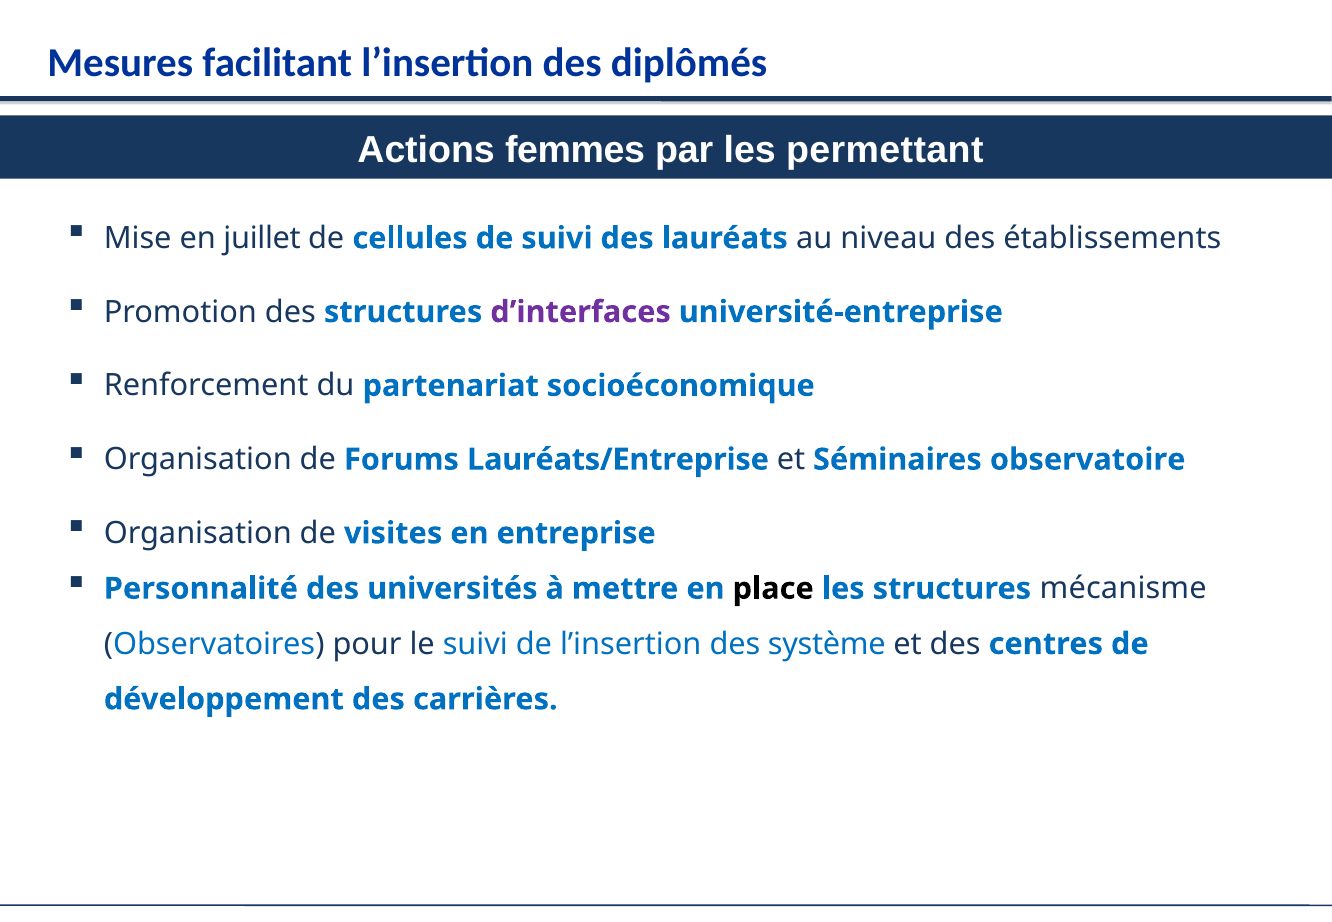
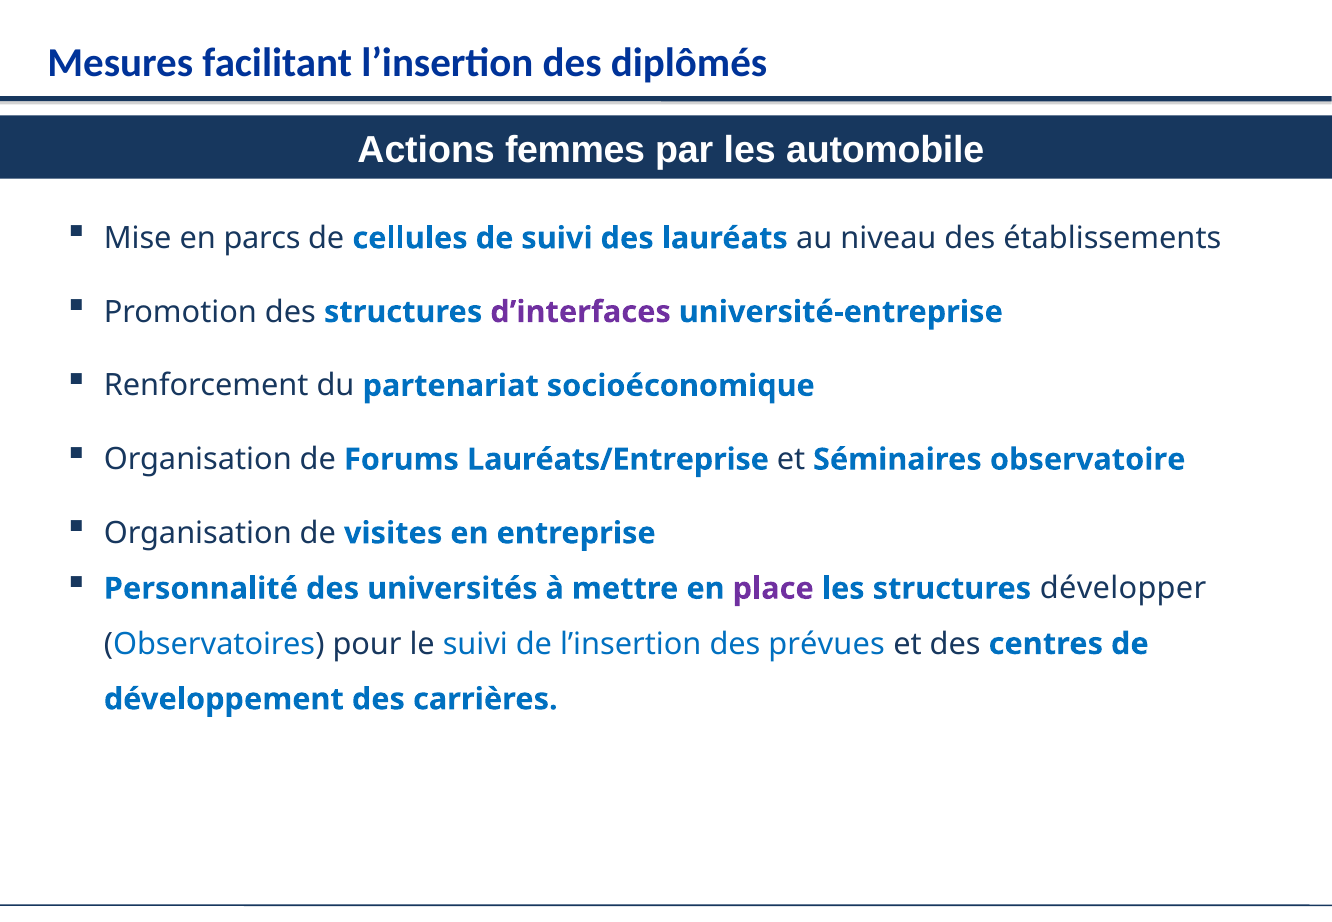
permettant: permettant -> automobile
juillet: juillet -> parcs
place colour: black -> purple
mécanisme: mécanisme -> développer
système: système -> prévues
